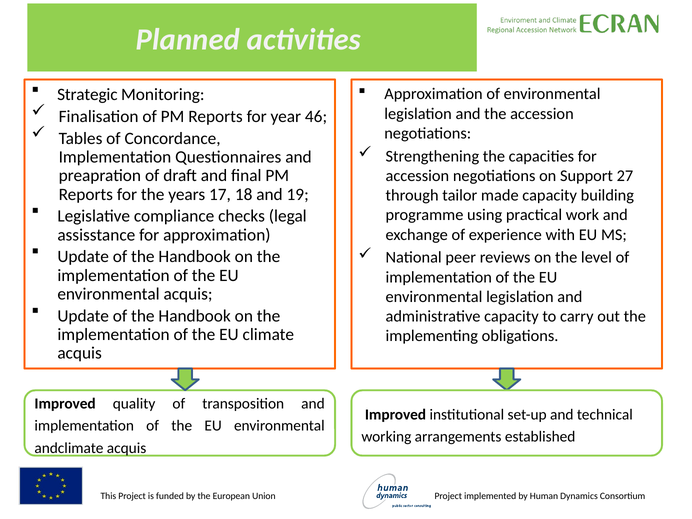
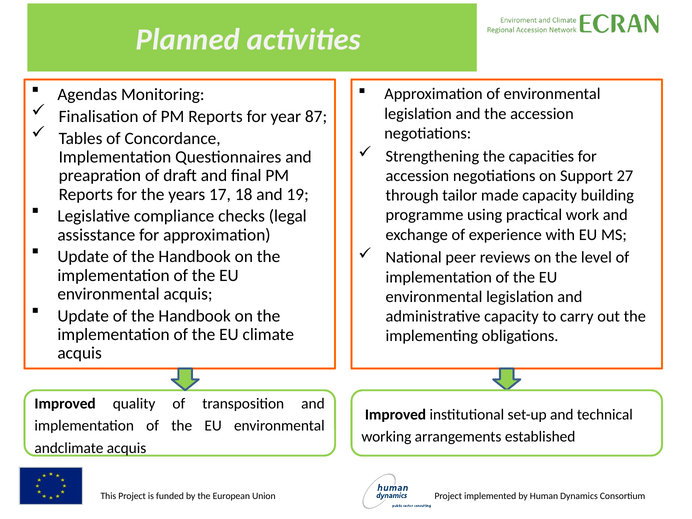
Strategic: Strategic -> Agendas
46: 46 -> 87
